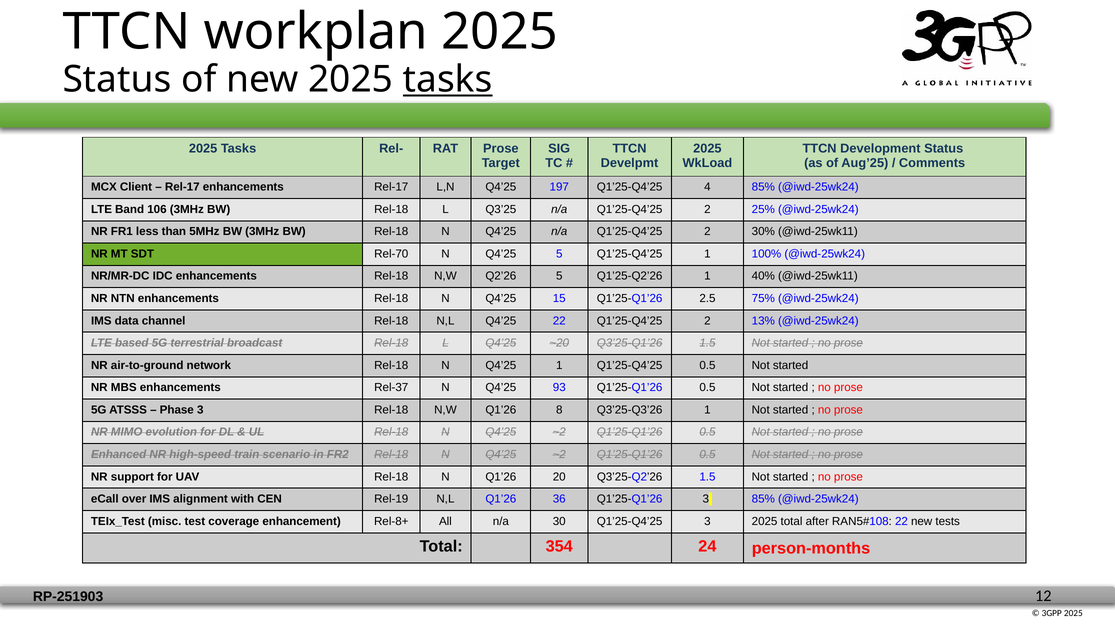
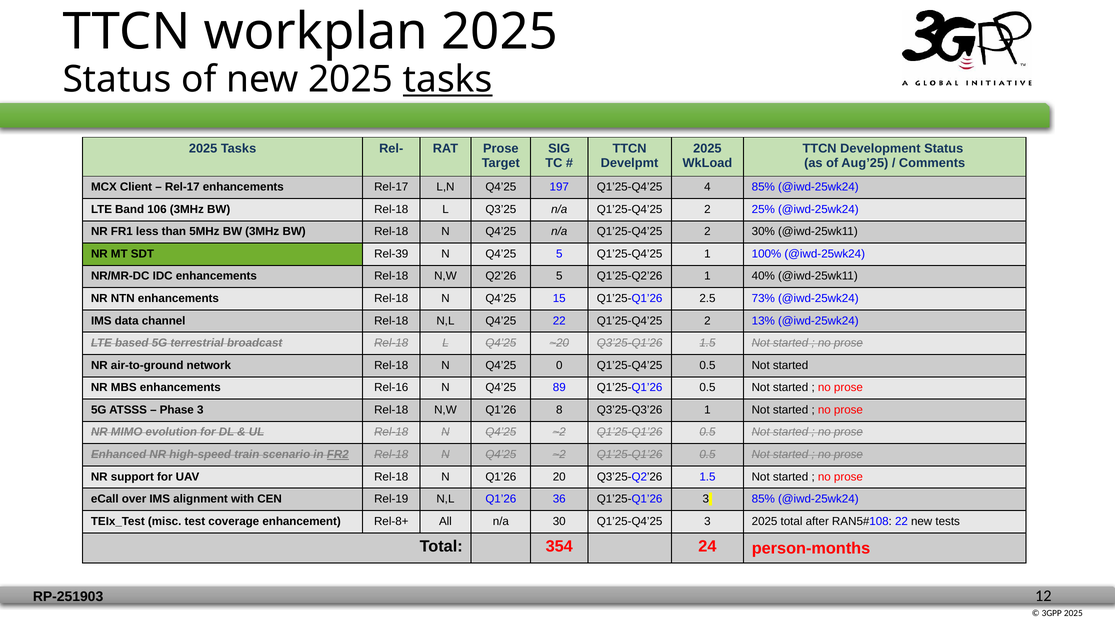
Rel-70: Rel-70 -> Rel-39
75%: 75% -> 73%
Q4’25 1: 1 -> 0
Rel-37: Rel-37 -> Rel-16
93: 93 -> 89
FR2 underline: none -> present
